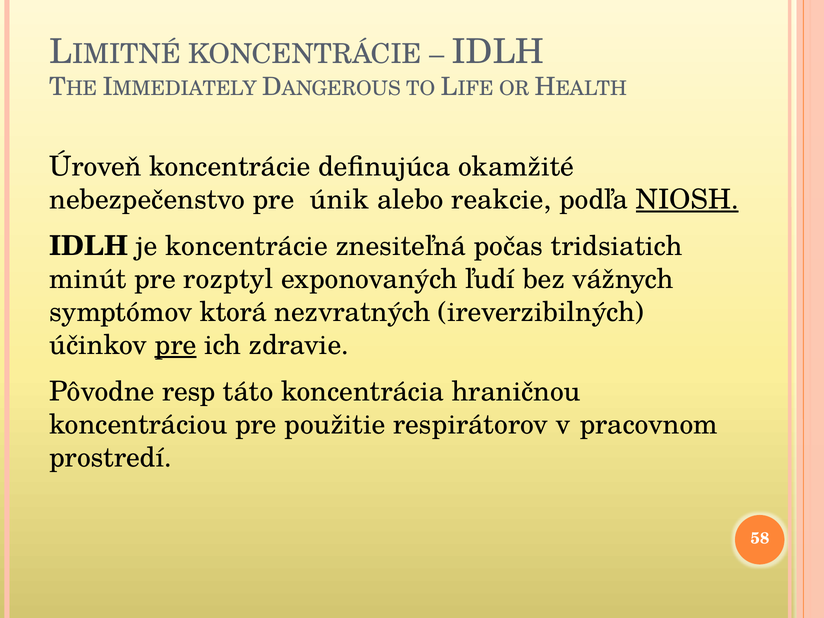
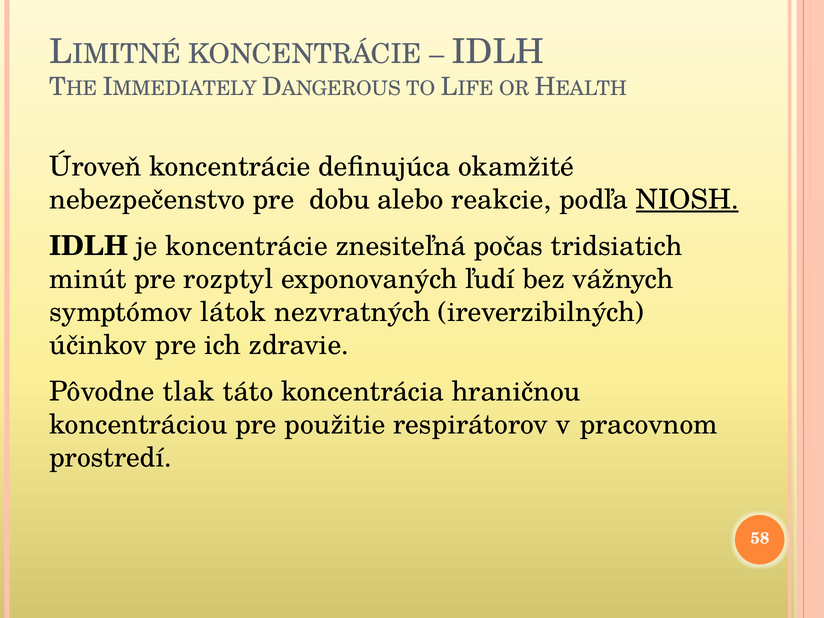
únik: únik -> dobu
ktorá: ktorá -> látok
pre at (176, 345) underline: present -> none
resp: resp -> tlak
